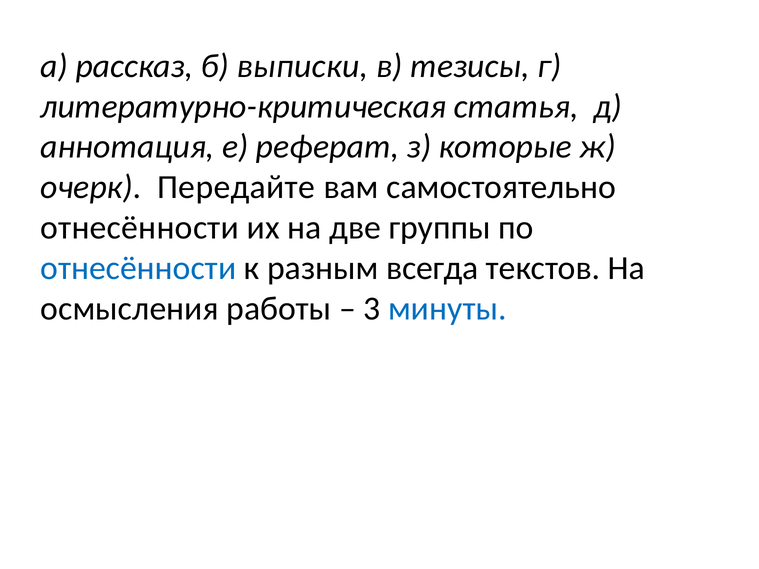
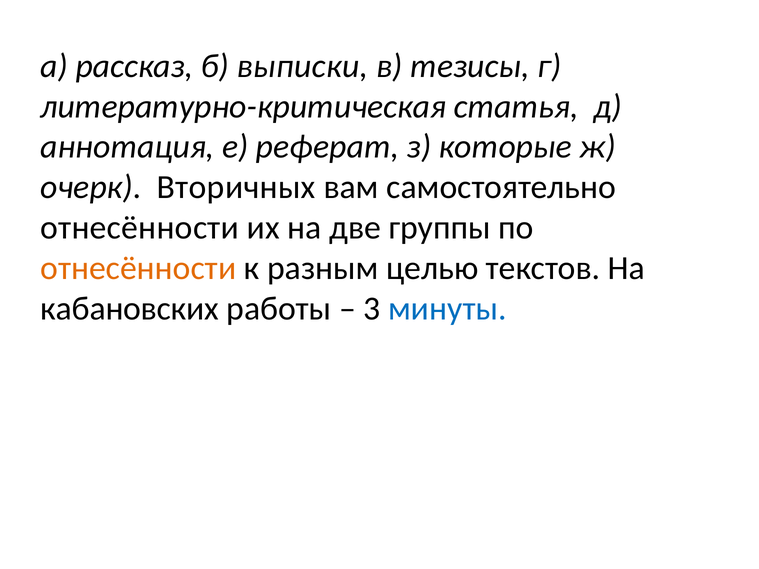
Передайте: Передайте -> Вторичных
отнесённости at (138, 268) colour: blue -> orange
всегда: всегда -> целью
осмысления: осмысления -> кабановских
